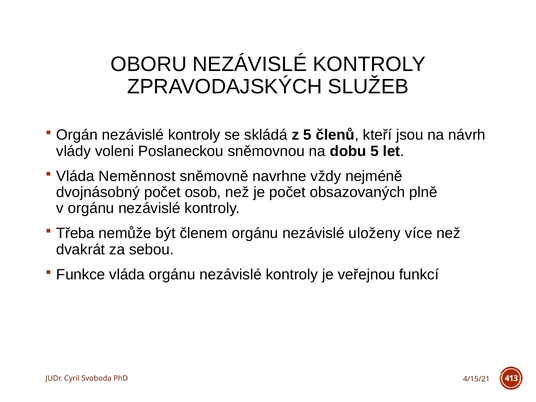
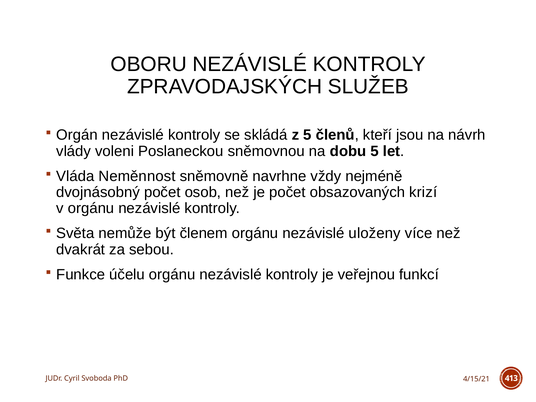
plně: plně -> krizí
Třeba: Třeba -> Světa
Funkce vláda: vláda -> účelu
